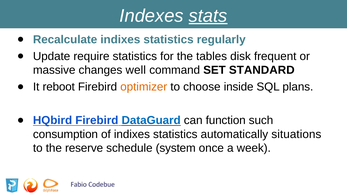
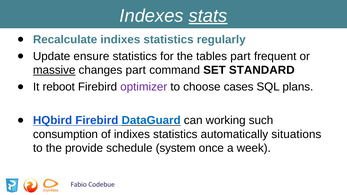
require: require -> ensure
tables disk: disk -> part
massive underline: none -> present
changes well: well -> part
optimizer colour: orange -> purple
inside: inside -> cases
function: function -> working
reserve: reserve -> provide
